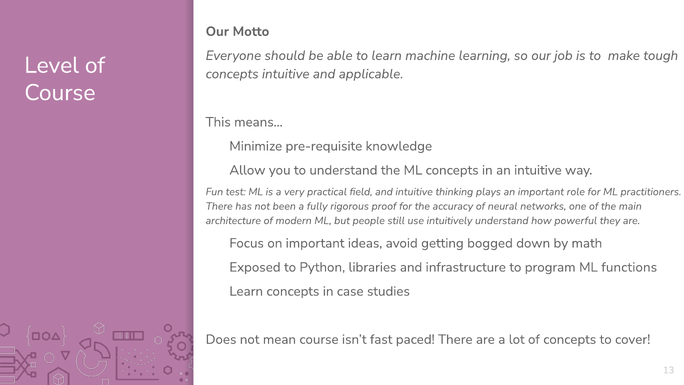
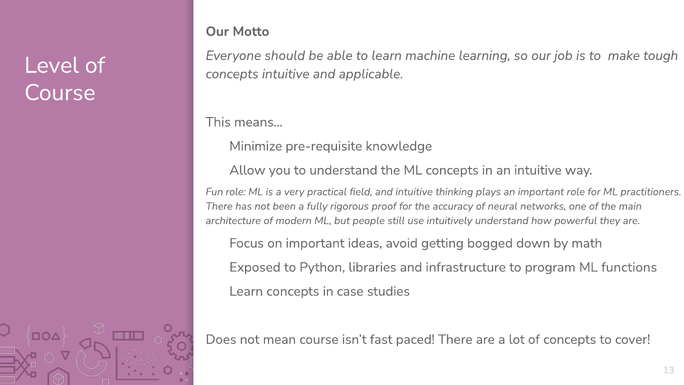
Fun test: test -> role
